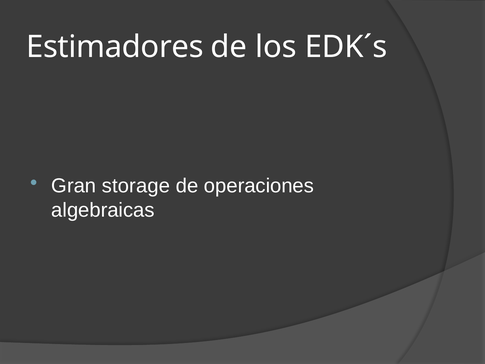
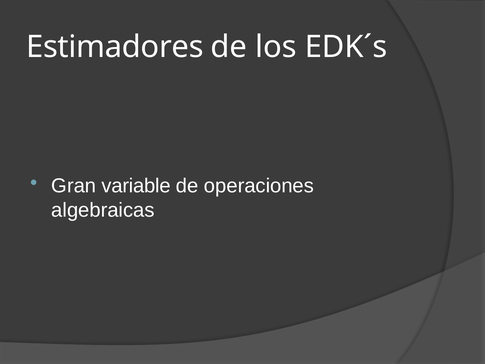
storage: storage -> variable
